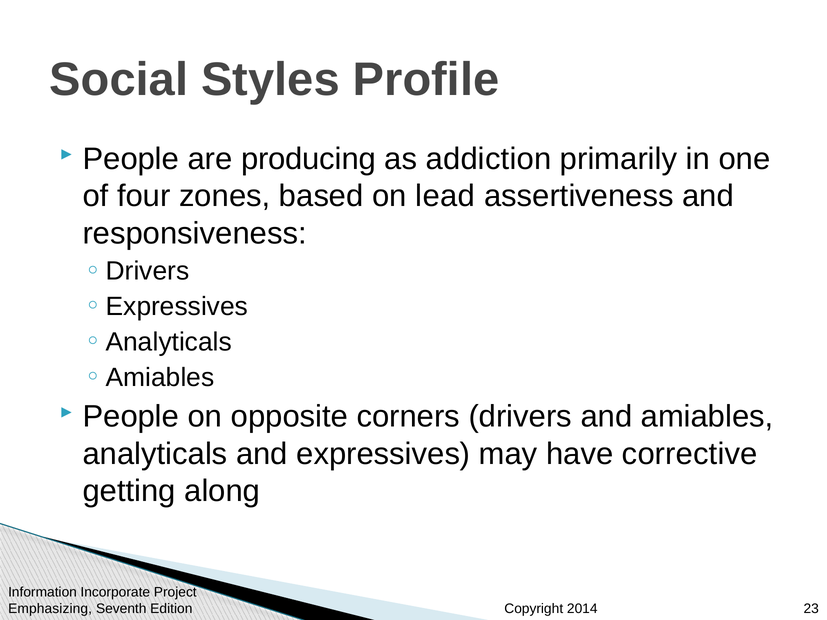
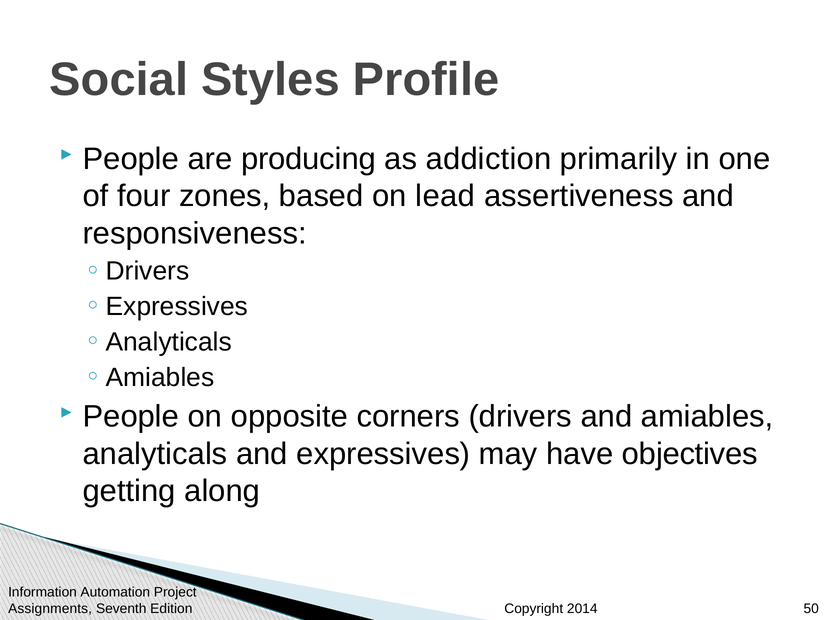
corrective: corrective -> objectives
Incorporate: Incorporate -> Automation
Emphasizing: Emphasizing -> Assignments
23: 23 -> 50
